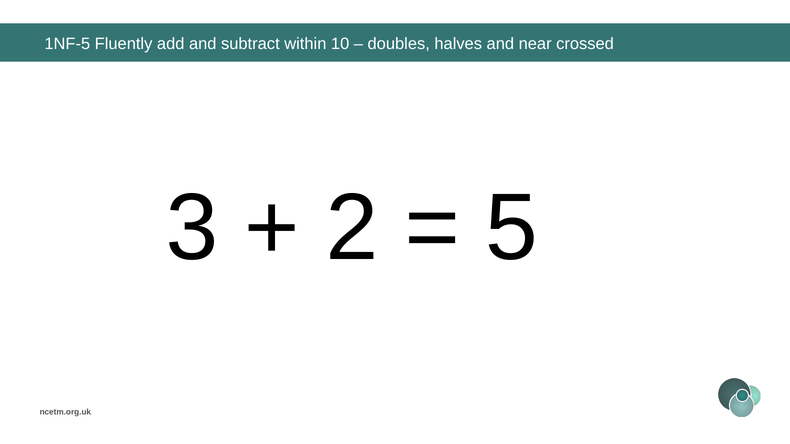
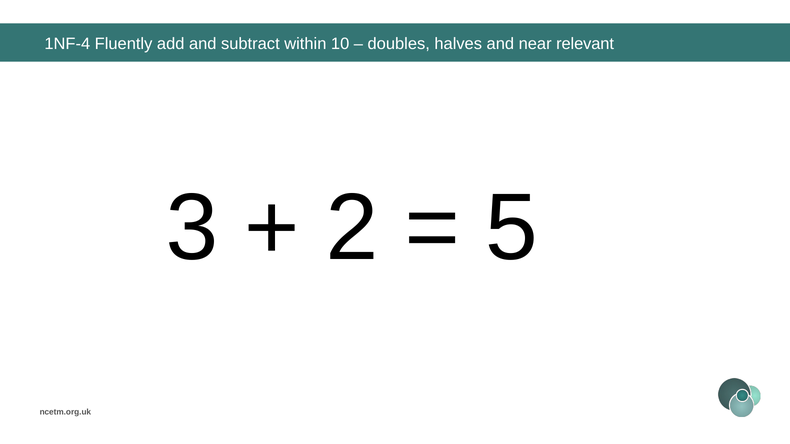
1NF-5: 1NF-5 -> 1NF-4
crossed: crossed -> relevant
